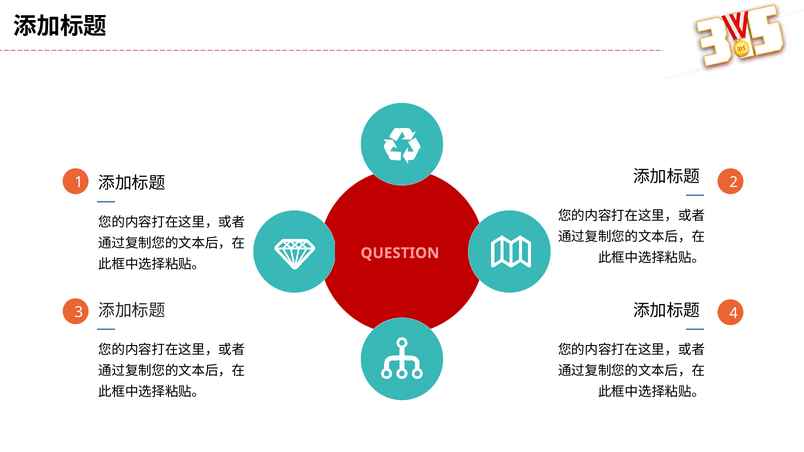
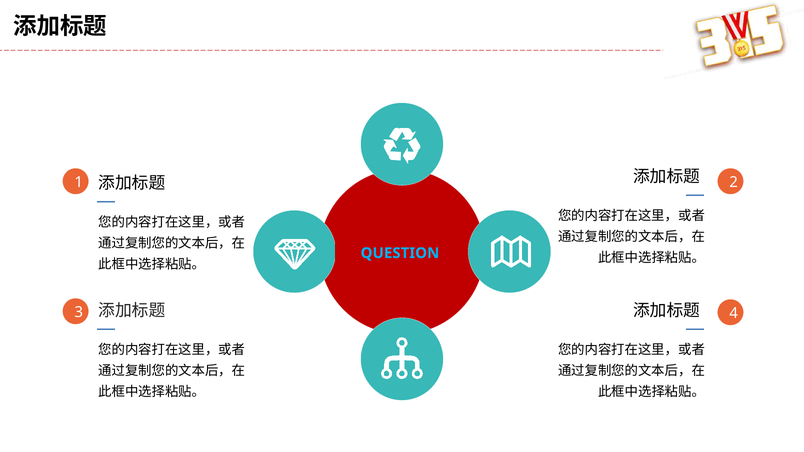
QUESTION colour: pink -> light blue
